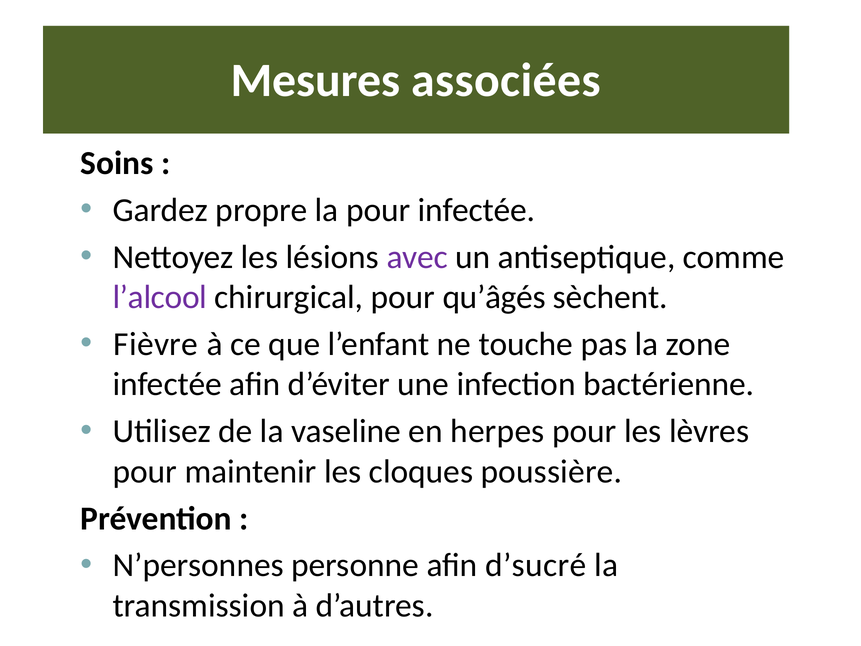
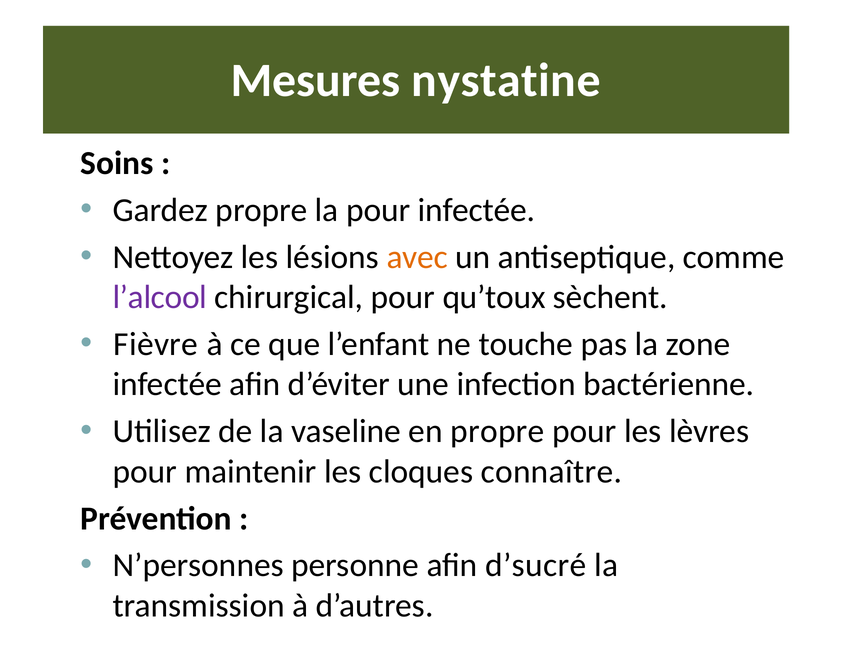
associées: associées -> nystatine
avec colour: purple -> orange
qu’âgés: qu’âgés -> qu’toux
en herpes: herpes -> propre
poussière: poussière -> connaître
